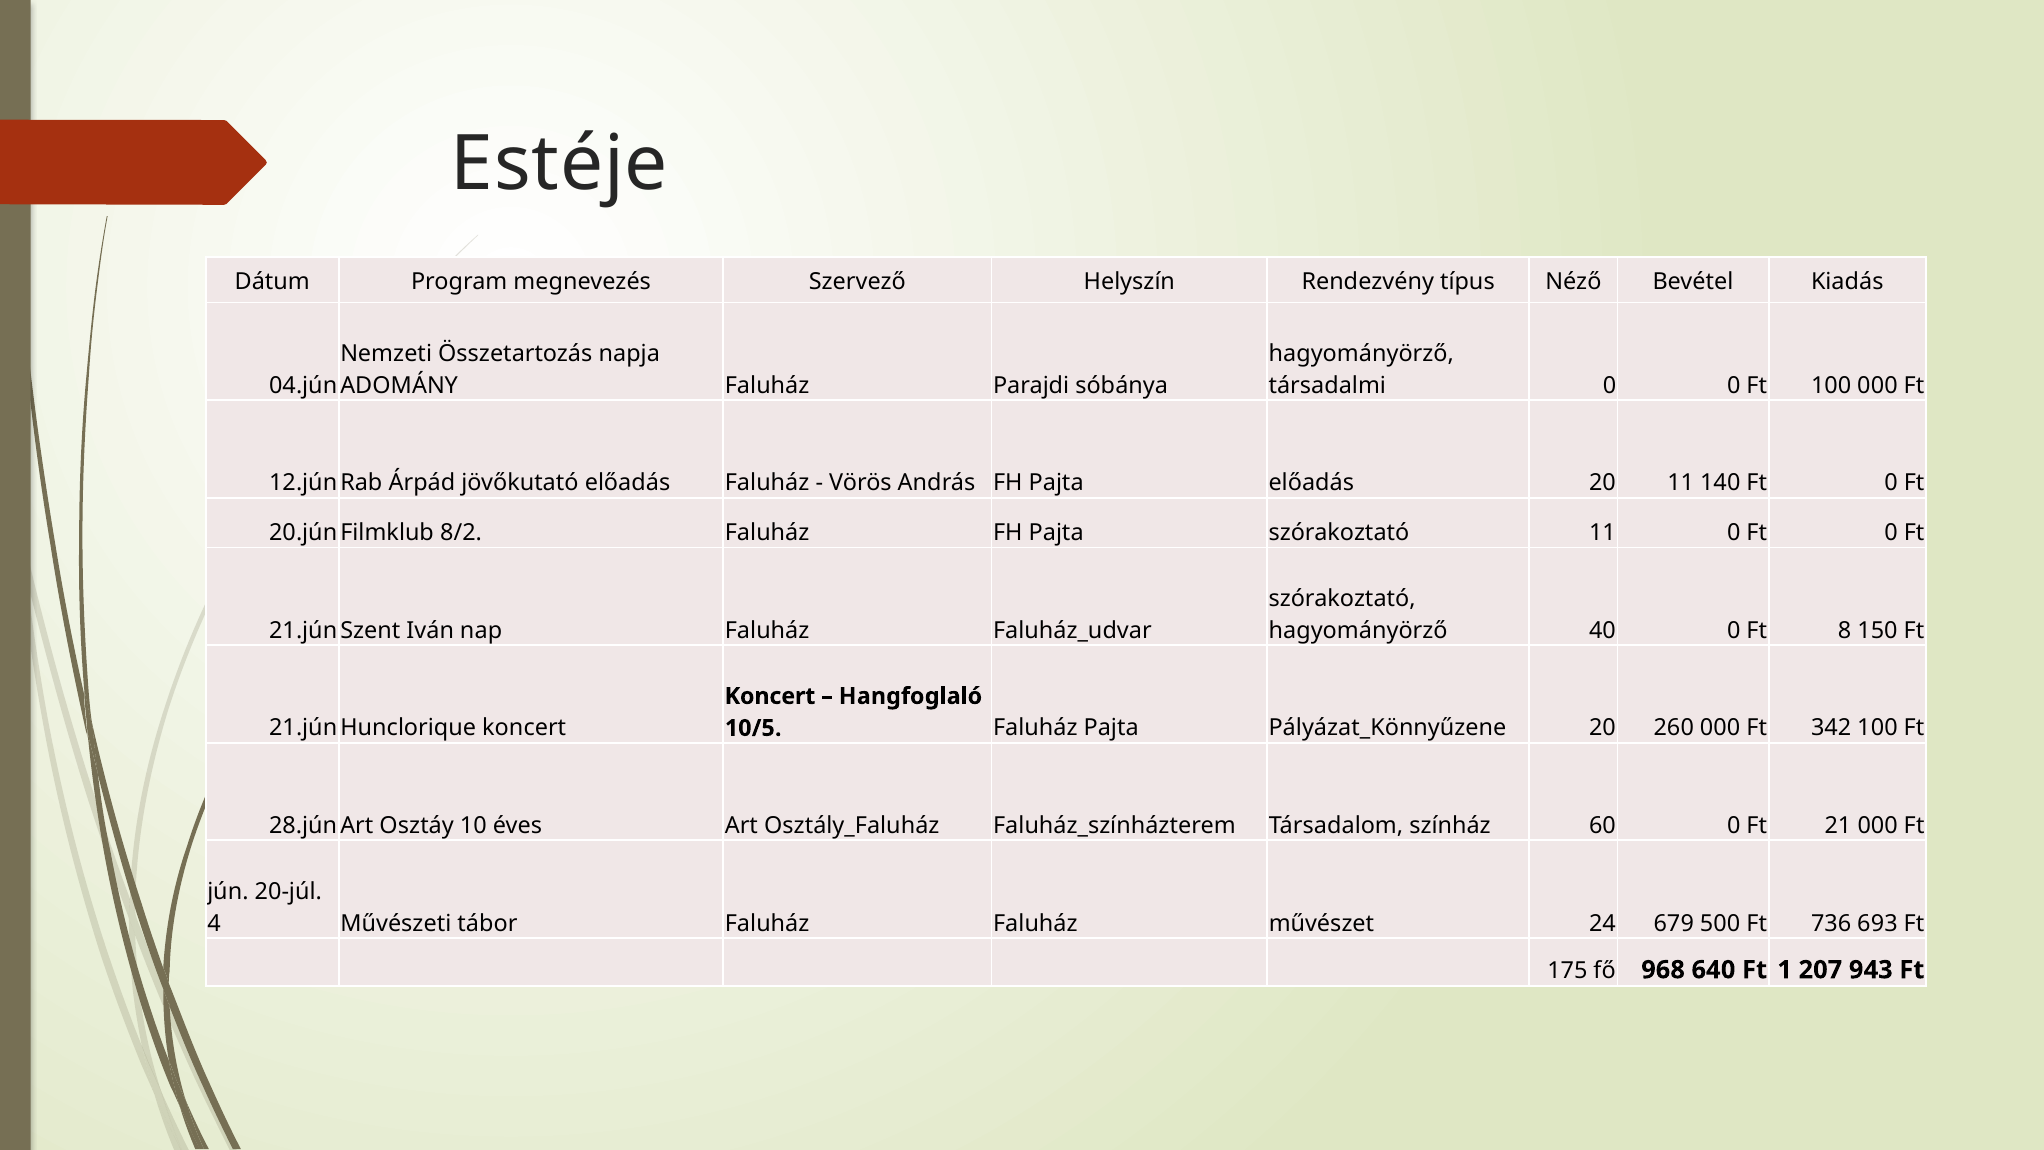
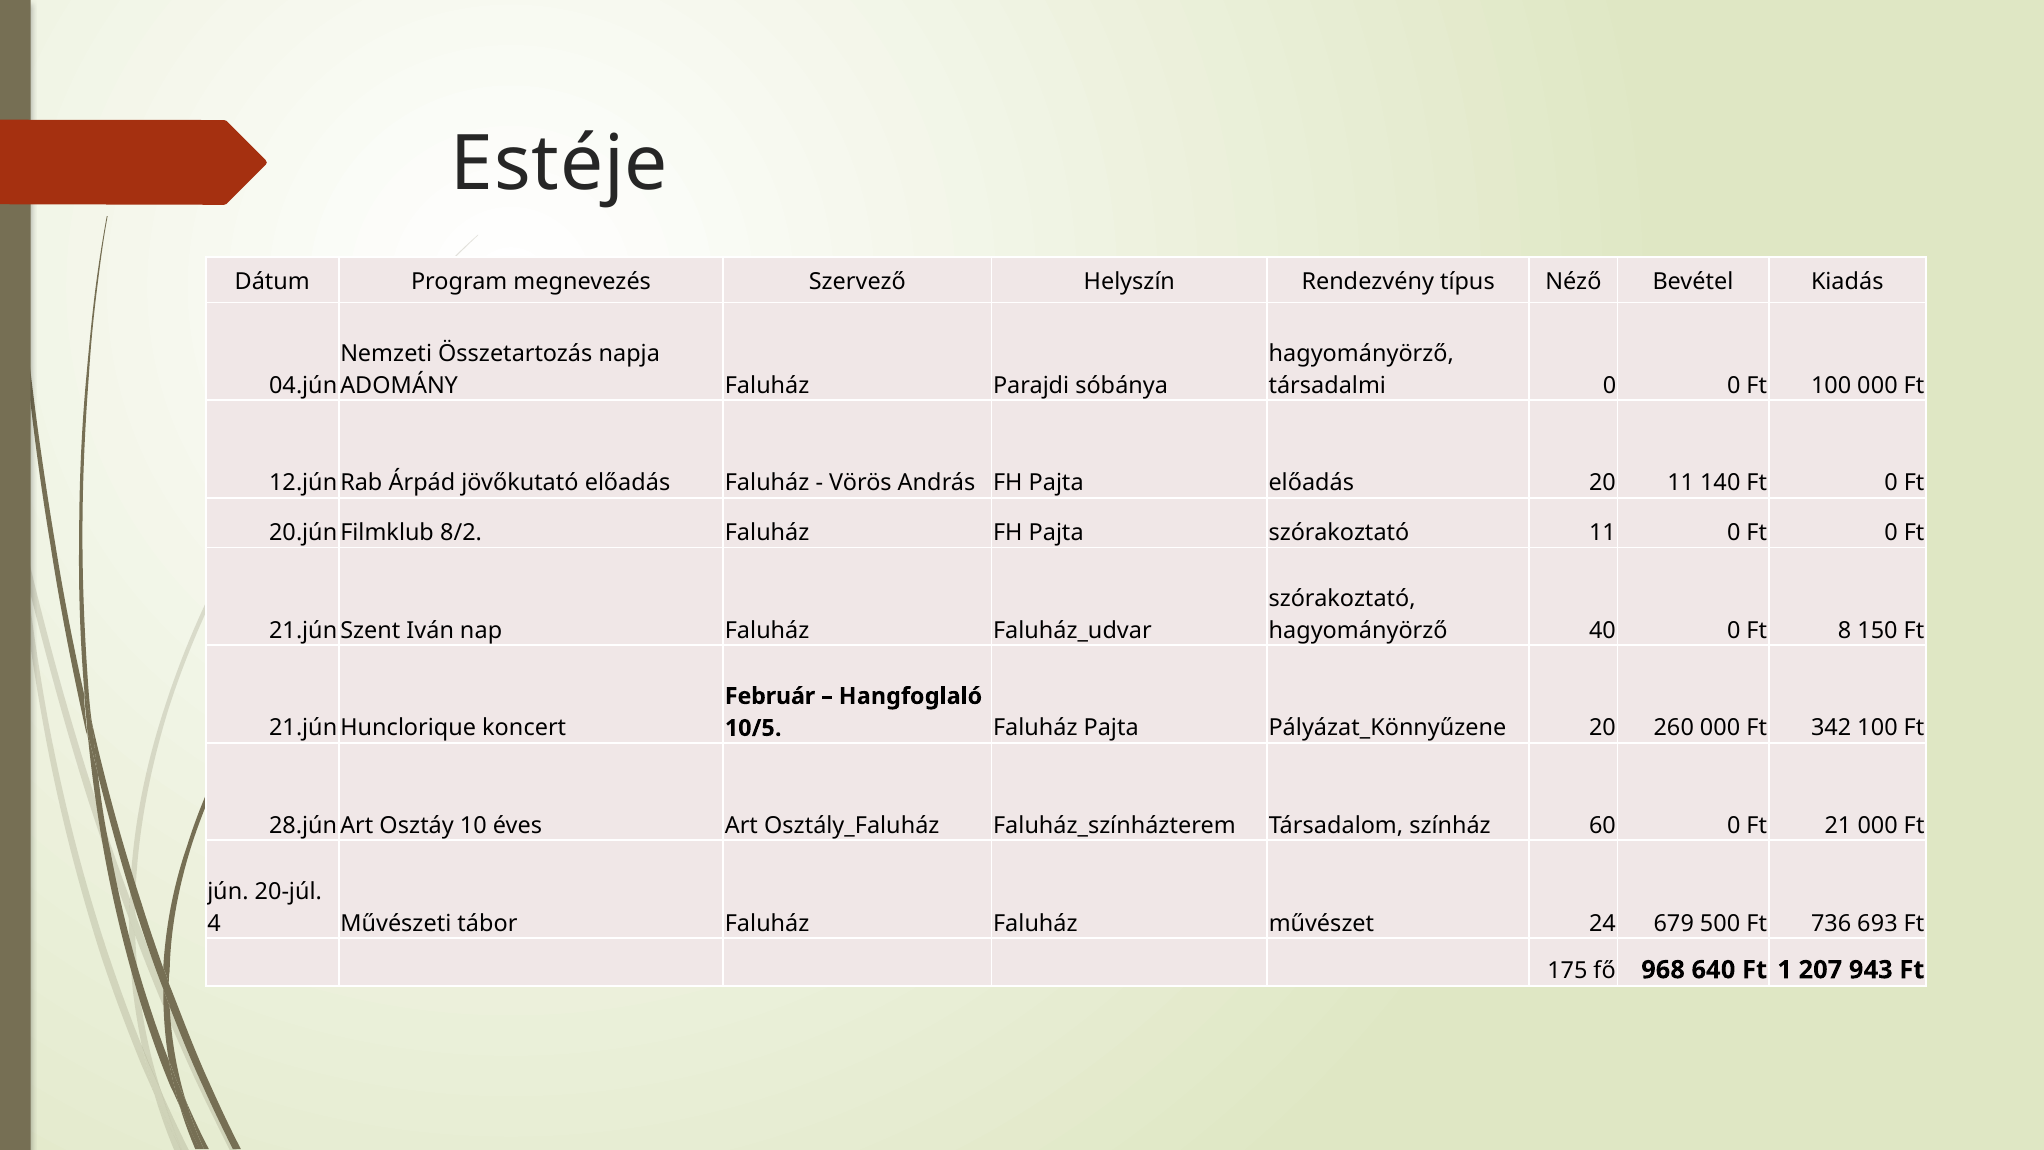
Koncert at (770, 696): Koncert -> Február
